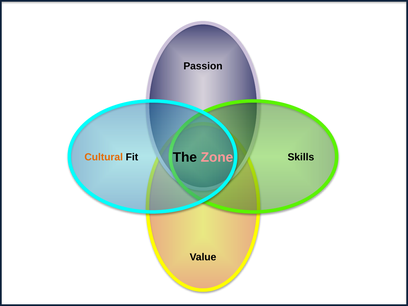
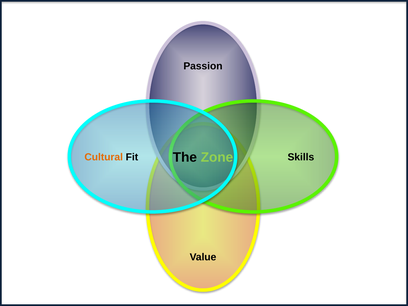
Zone colour: pink -> light green
